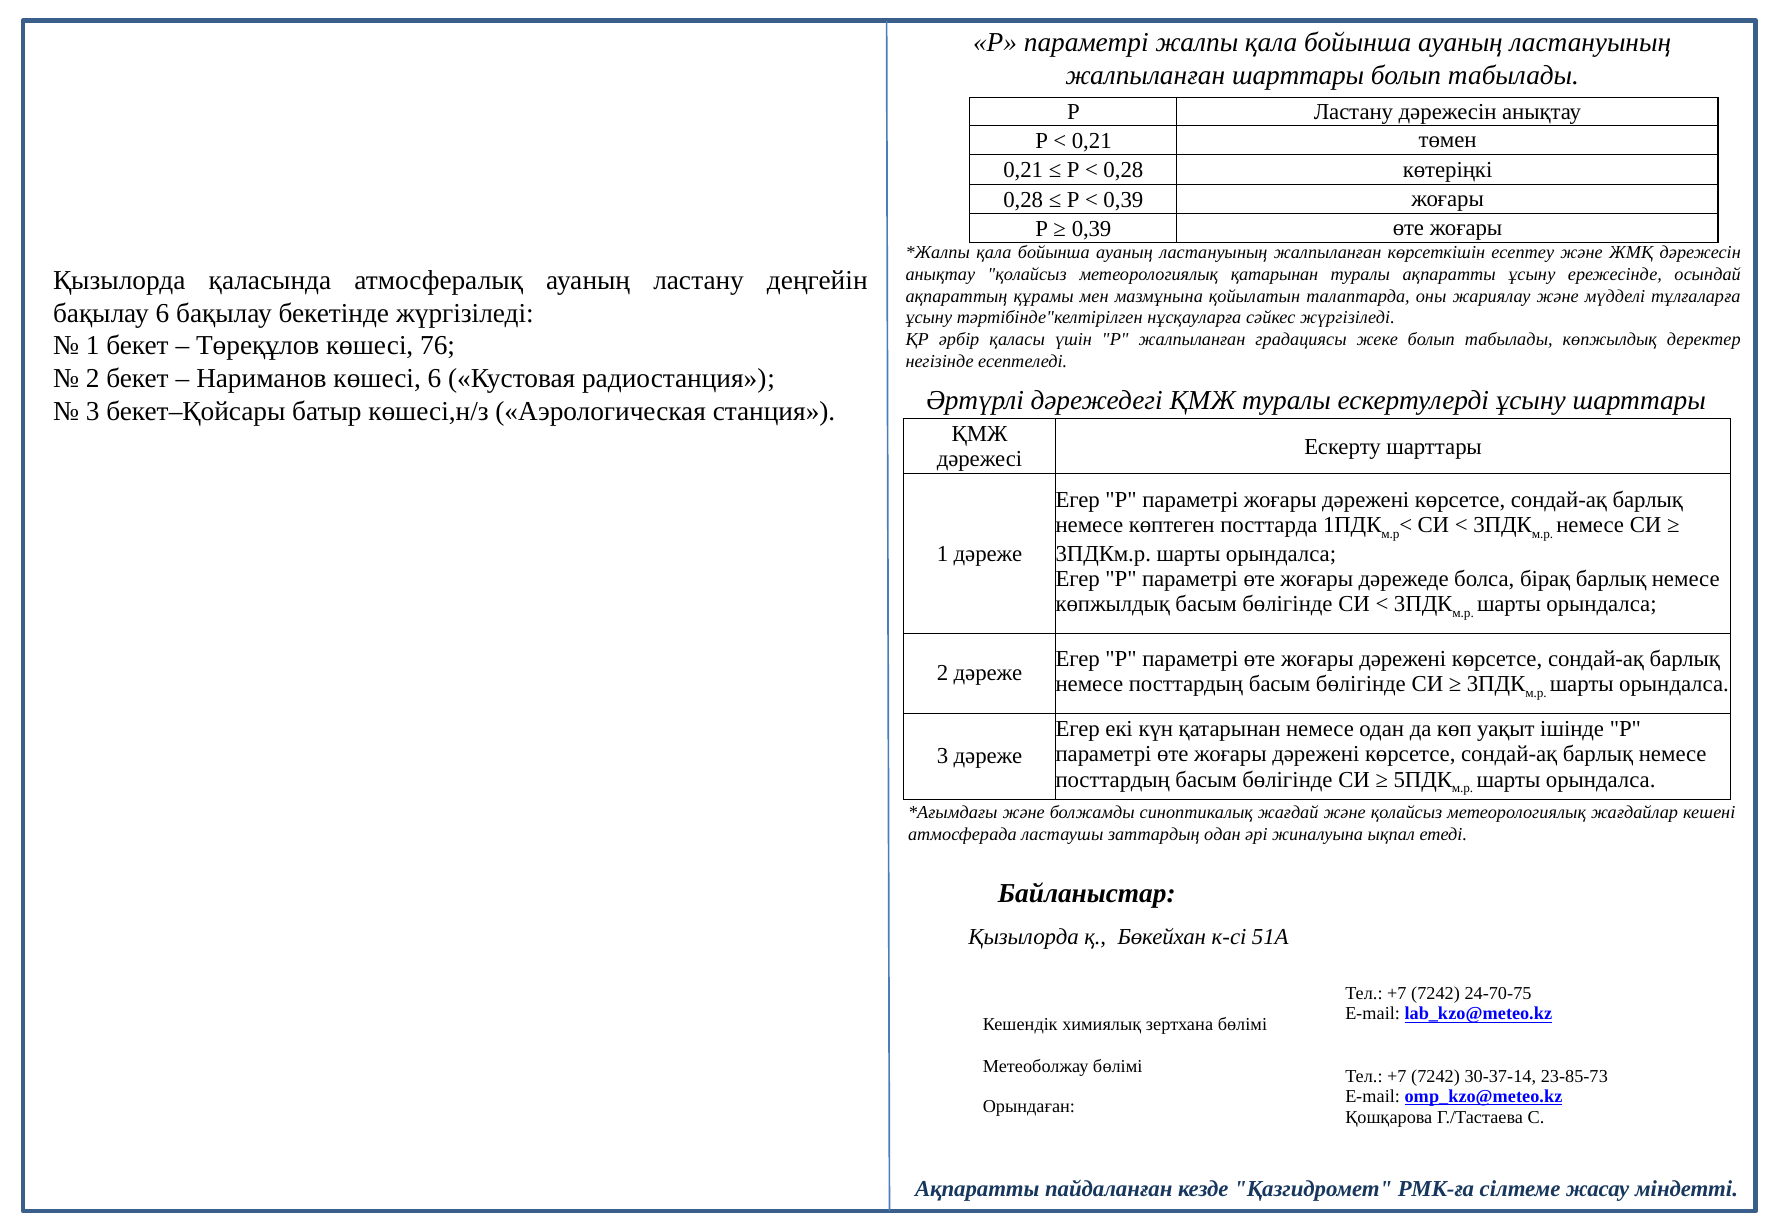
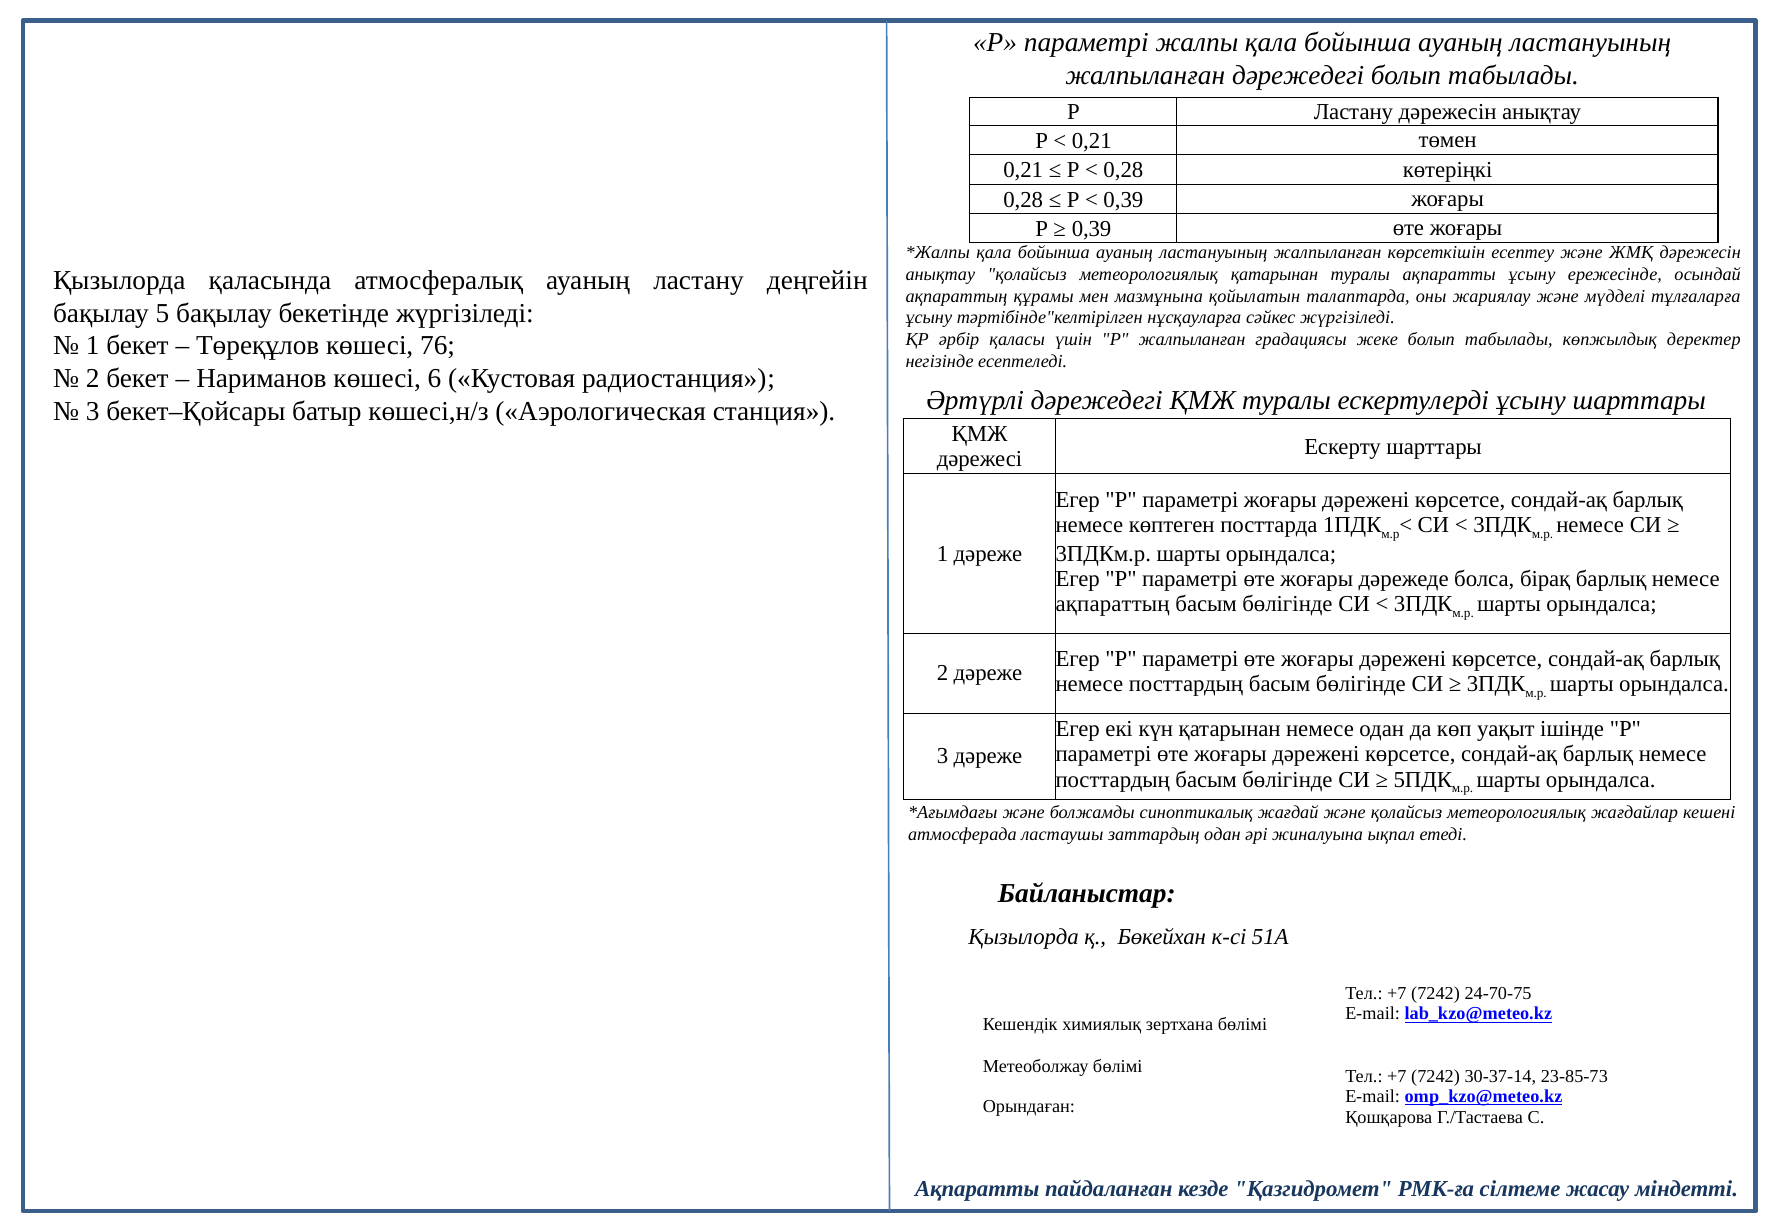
жалпыланған шарттары: шарттары -> дәрежедегі
бақылау 6: 6 -> 5
көпжылдық at (1113, 604): көпжылдық -> ақпараттың
